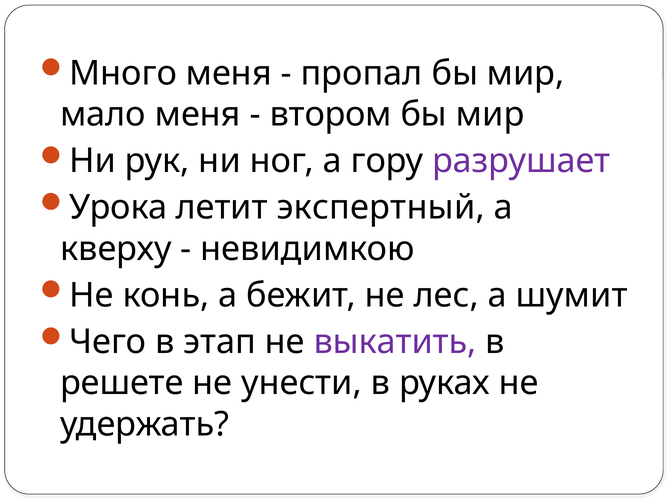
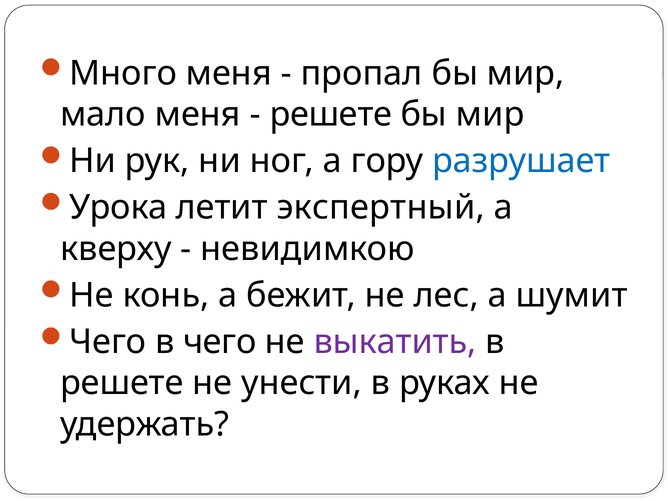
втором at (331, 114): втором -> решете
разрушает colour: purple -> blue
в этап: этап -> чего
